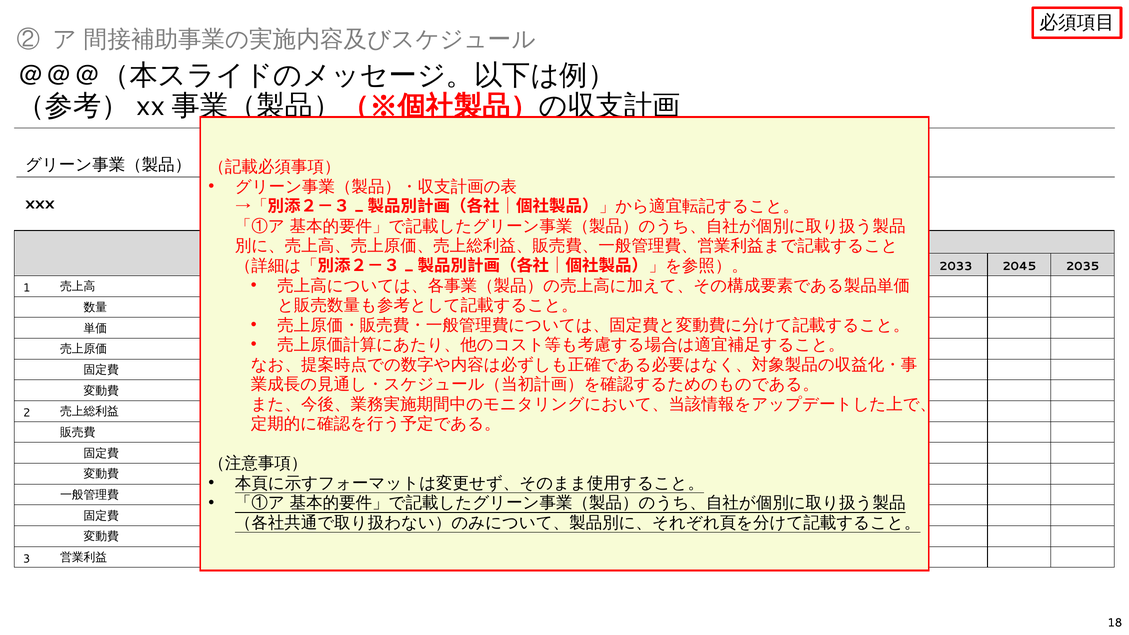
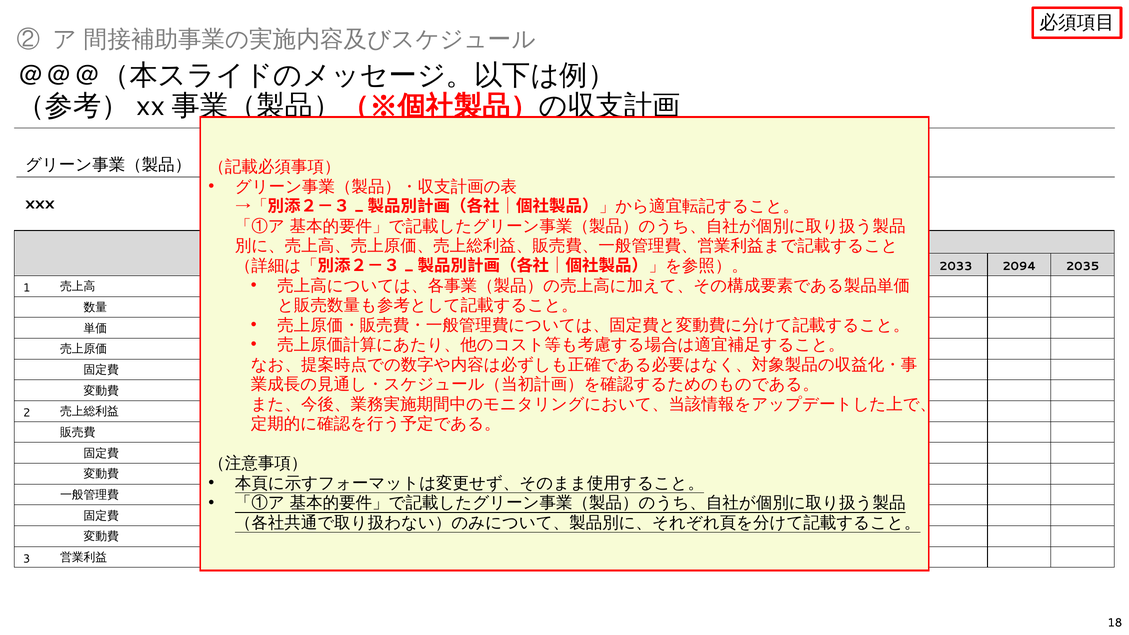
2045: 2045 -> 2094
